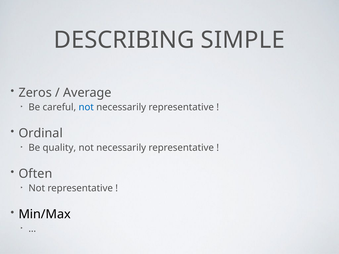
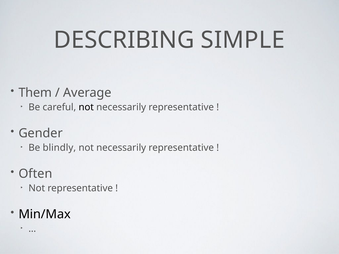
Zeros: Zeros -> Them
not at (86, 107) colour: blue -> black
Ordinal: Ordinal -> Gender
quality: quality -> blindly
